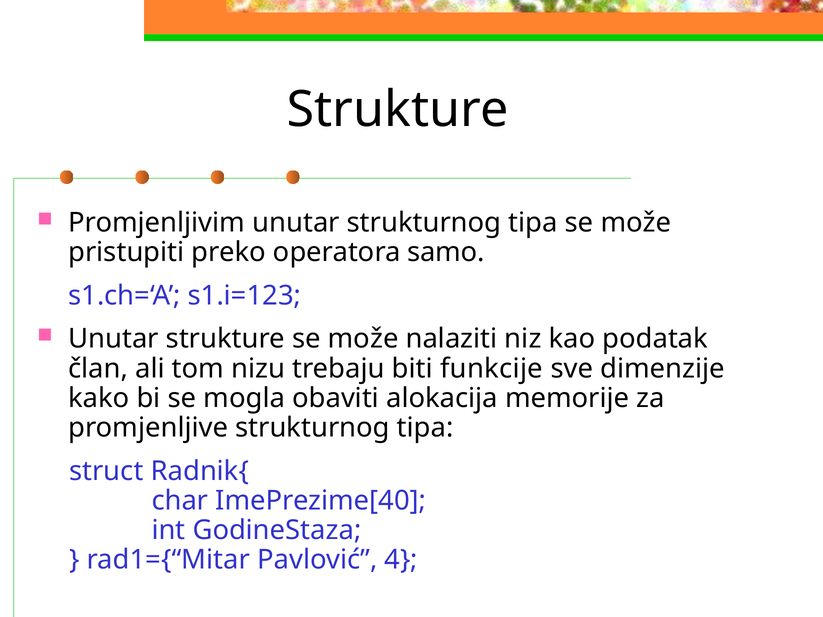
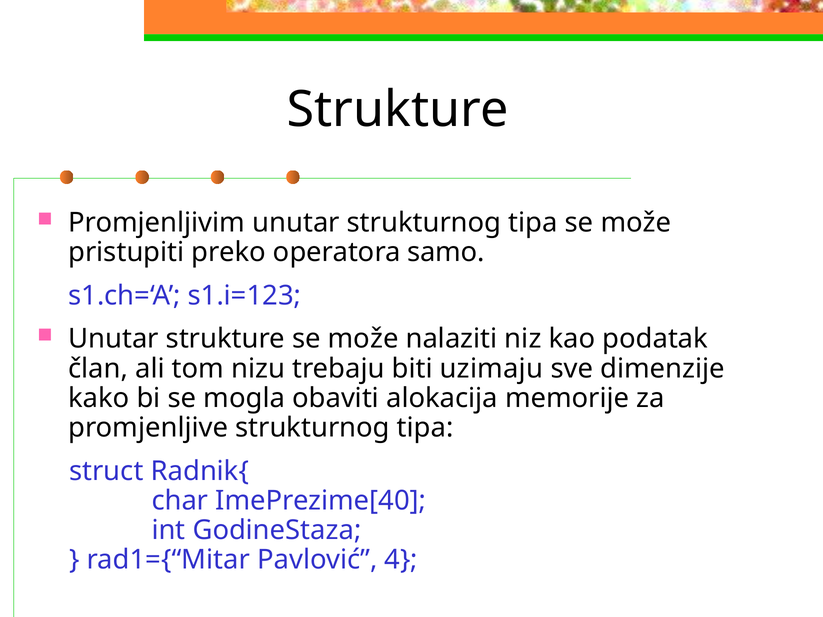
funkcije: funkcije -> uzimaju
